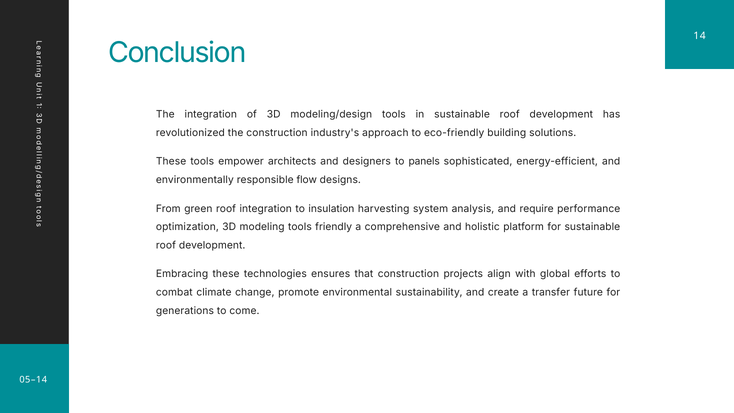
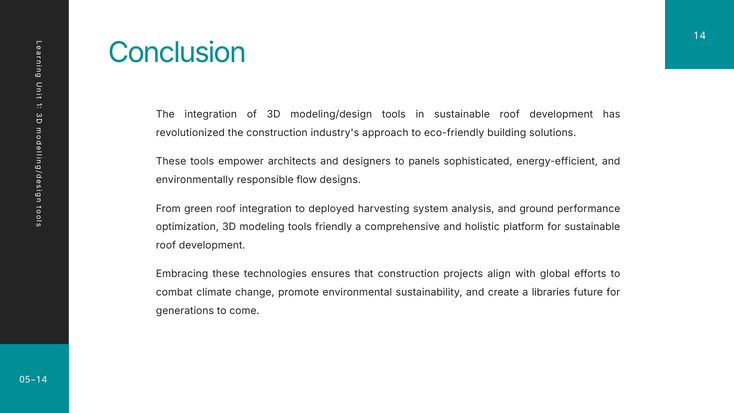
insulation: insulation -> deployed
require: require -> ground
transfer: transfer -> libraries
